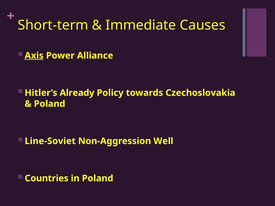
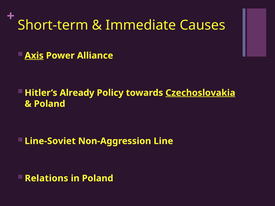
Czechoslovakia underline: none -> present
Well: Well -> Line
Countries: Countries -> Relations
